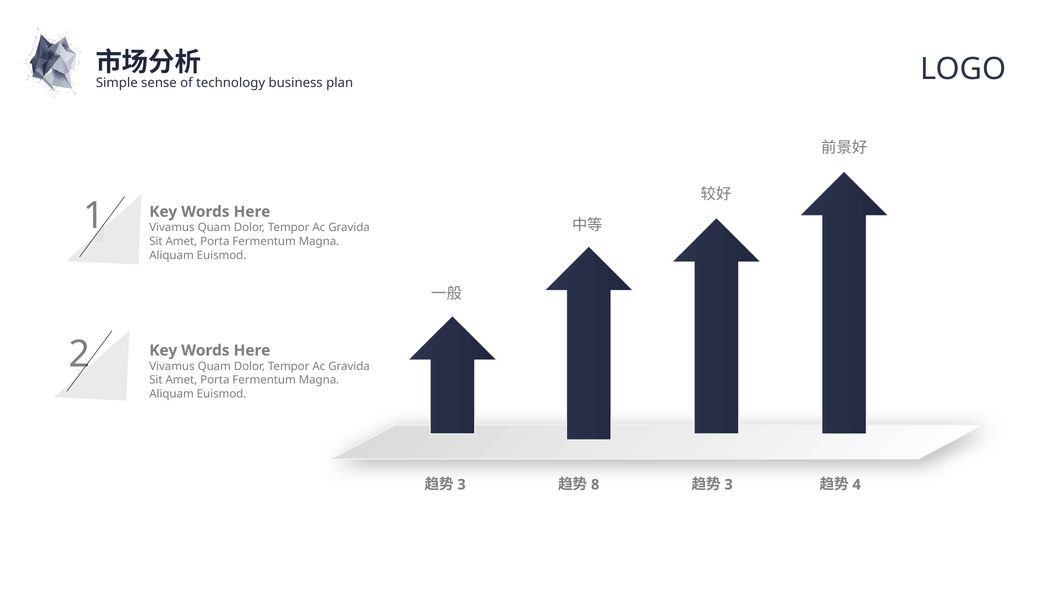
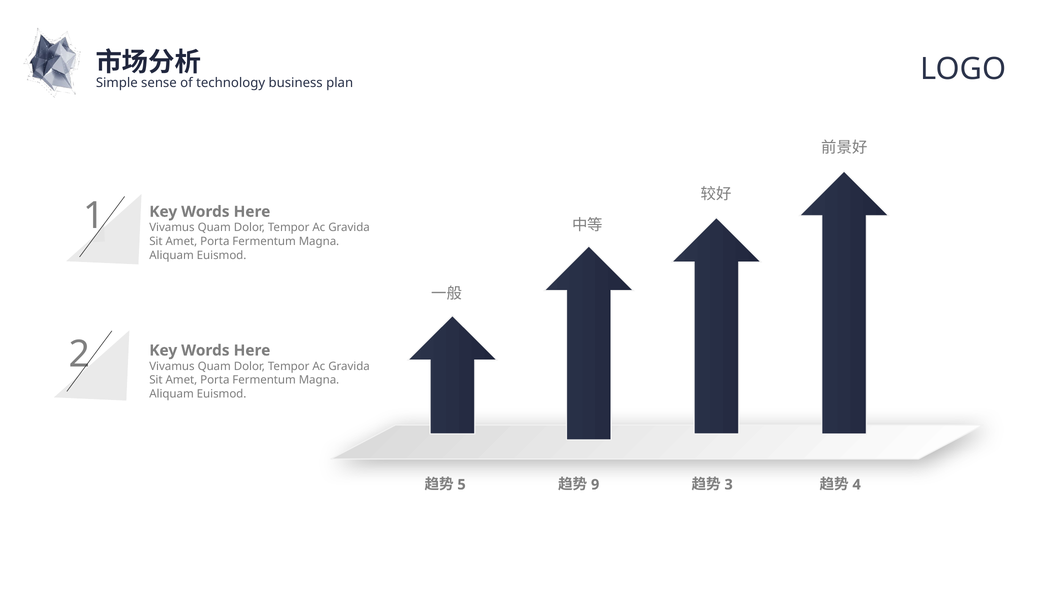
3 at (462, 485): 3 -> 5
8: 8 -> 9
